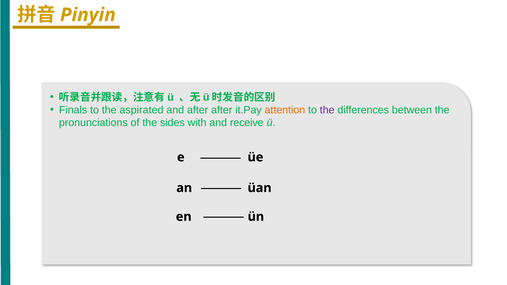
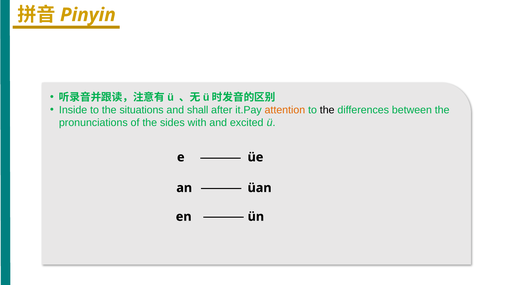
Finals: Finals -> Inside
aspirated: aspirated -> situations
and after: after -> shall
the at (327, 110) colour: purple -> black
receive: receive -> excited
